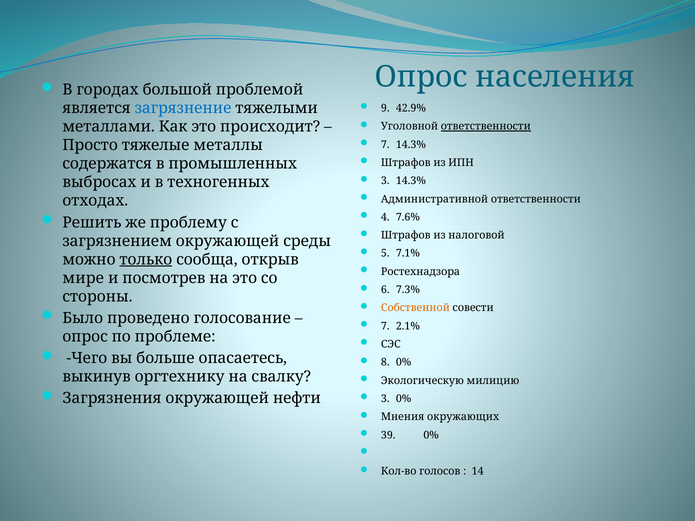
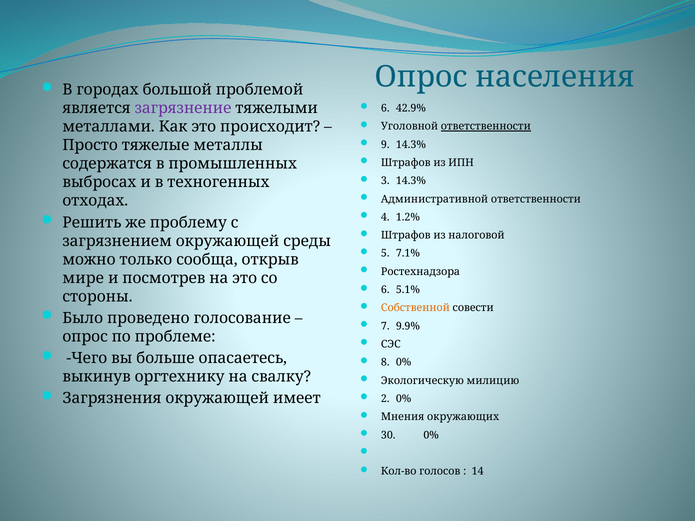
9 at (385, 108): 9 -> 6
загрязнение colour: blue -> purple
7 at (385, 145): 7 -> 9
7.6%: 7.6% -> 1.2%
только underline: present -> none
7.3%: 7.3% -> 5.1%
2.1%: 2.1% -> 9.9%
нефти: нефти -> имеет
3 at (385, 399): 3 -> 2
39: 39 -> 30
